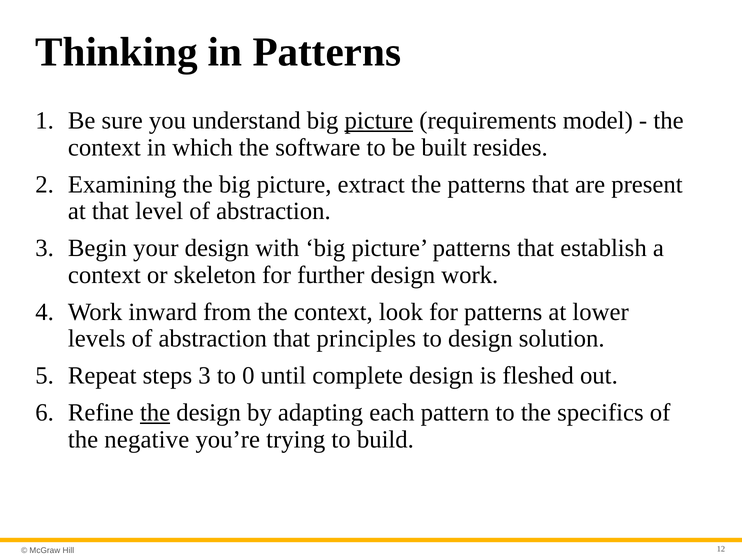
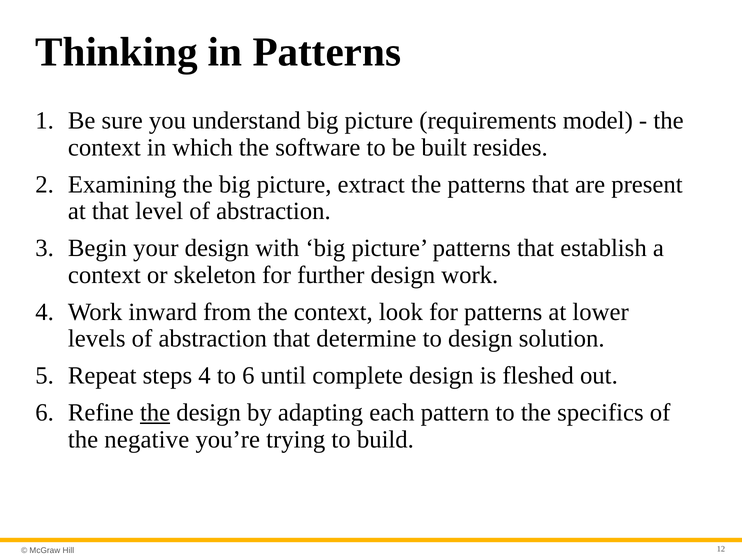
picture at (379, 121) underline: present -> none
principles: principles -> determine
steps 3: 3 -> 4
to 0: 0 -> 6
